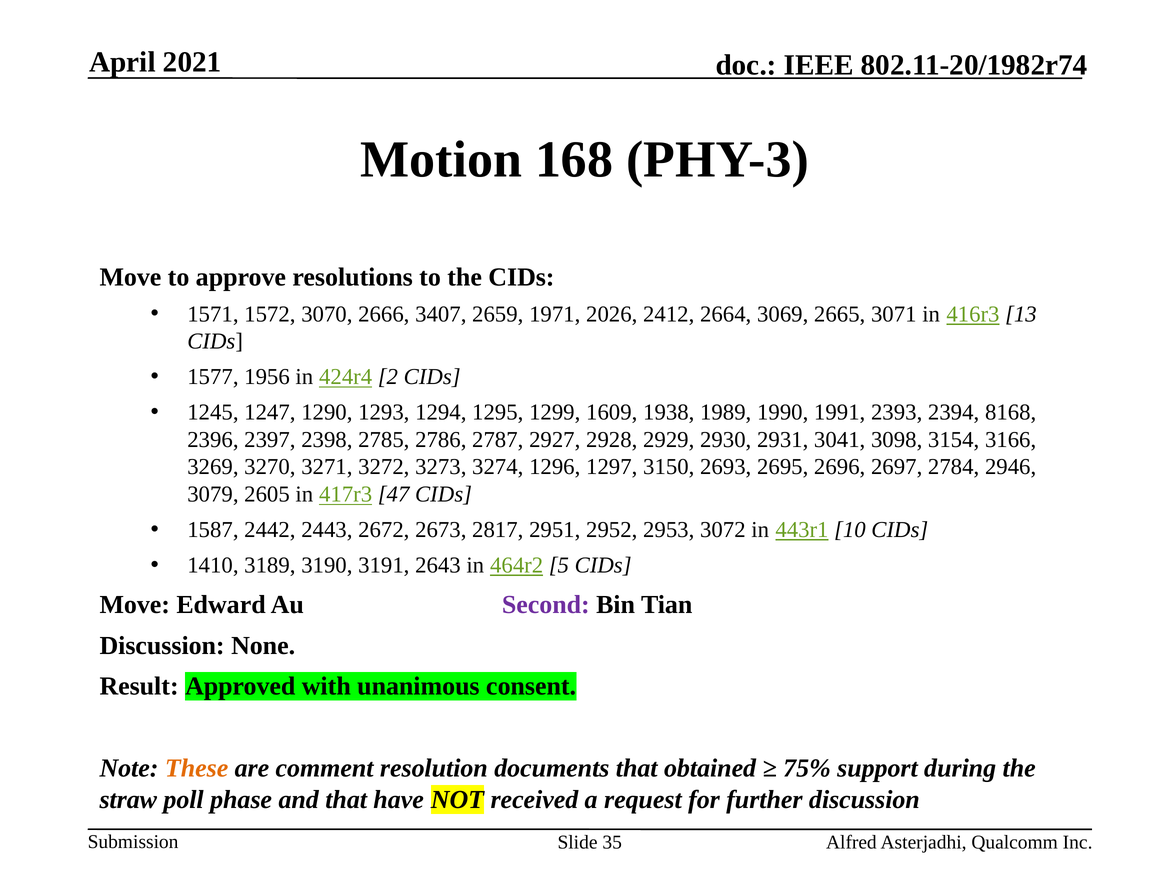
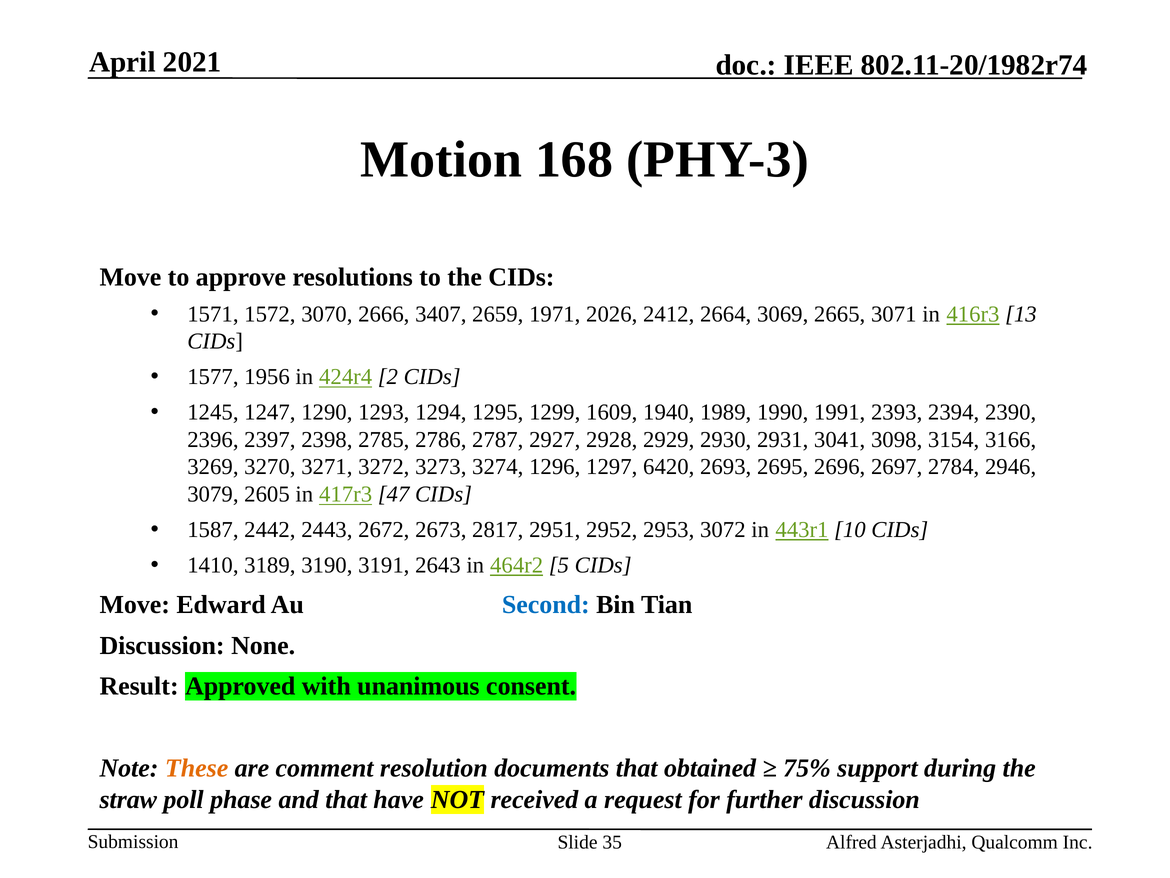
1938: 1938 -> 1940
8168: 8168 -> 2390
3150: 3150 -> 6420
Second colour: purple -> blue
